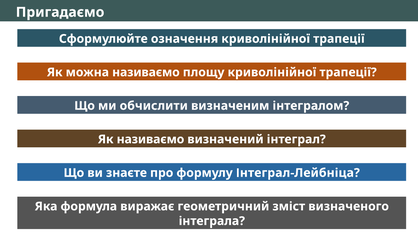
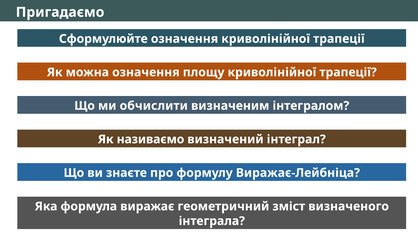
можна називаємо: називаємо -> означення
Інтеграл-Лейбніца: Інтеграл-Лейбніца -> Виражає-Лейбніца
